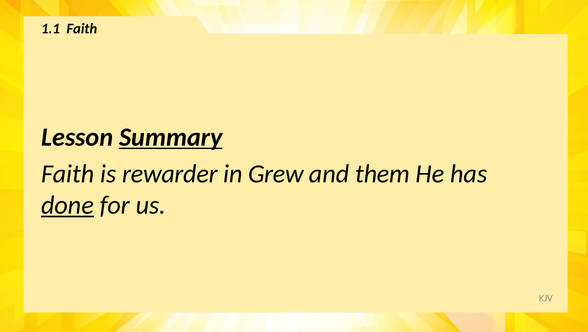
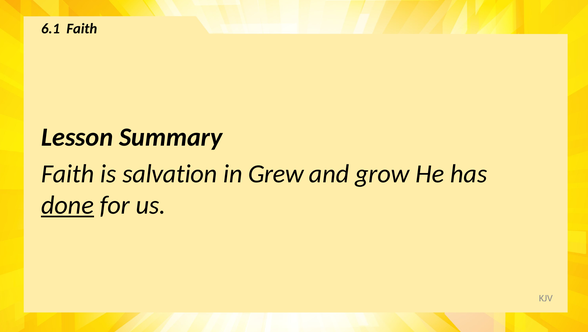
1.1: 1.1 -> 6.1
Summary underline: present -> none
rewarder: rewarder -> salvation
them: them -> grow
